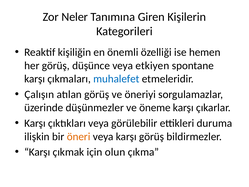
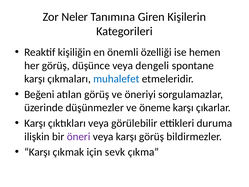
etkiyen: etkiyen -> dengeli
Çalışın: Çalışın -> Beğeni
öneri colour: orange -> purple
olun: olun -> sevk
